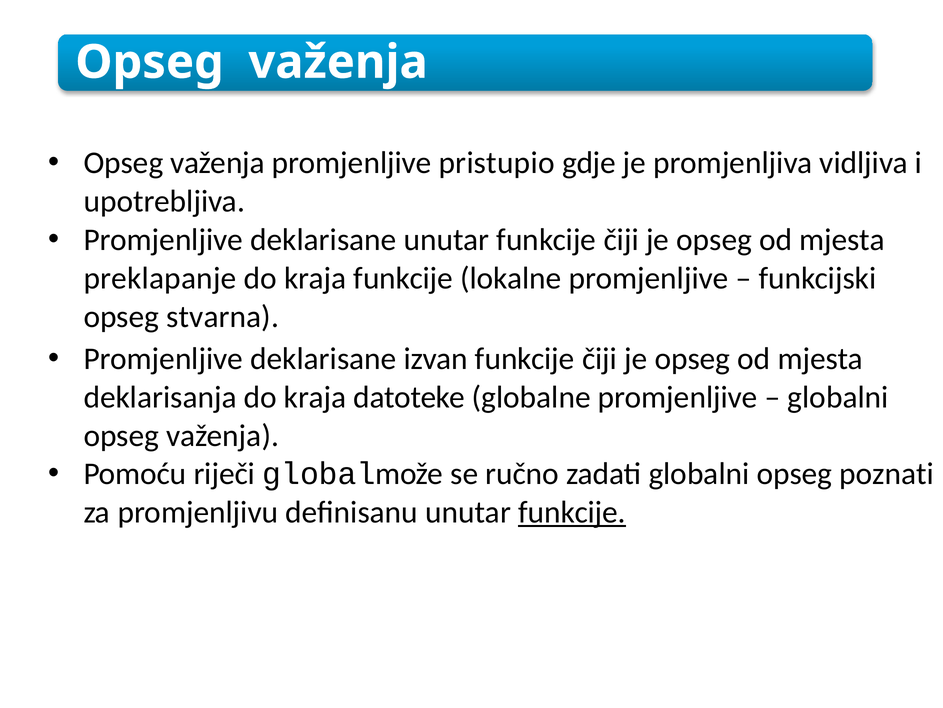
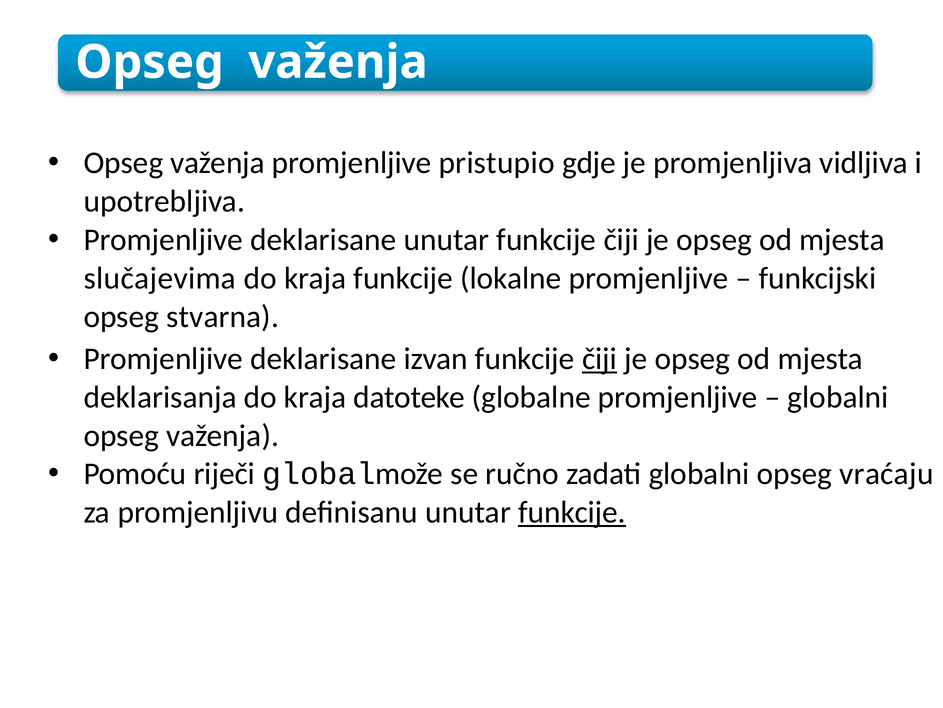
preklapanje: preklapanje -> slučajevima
čiji at (600, 359) underline: none -> present
poznati: poznati -> vraćaju
